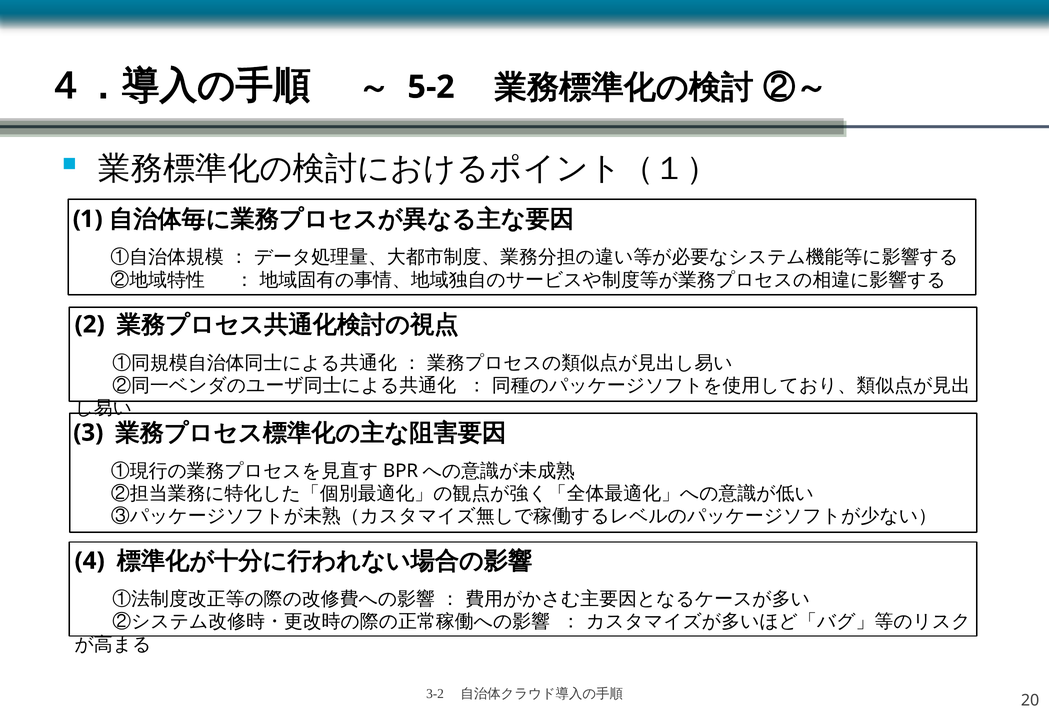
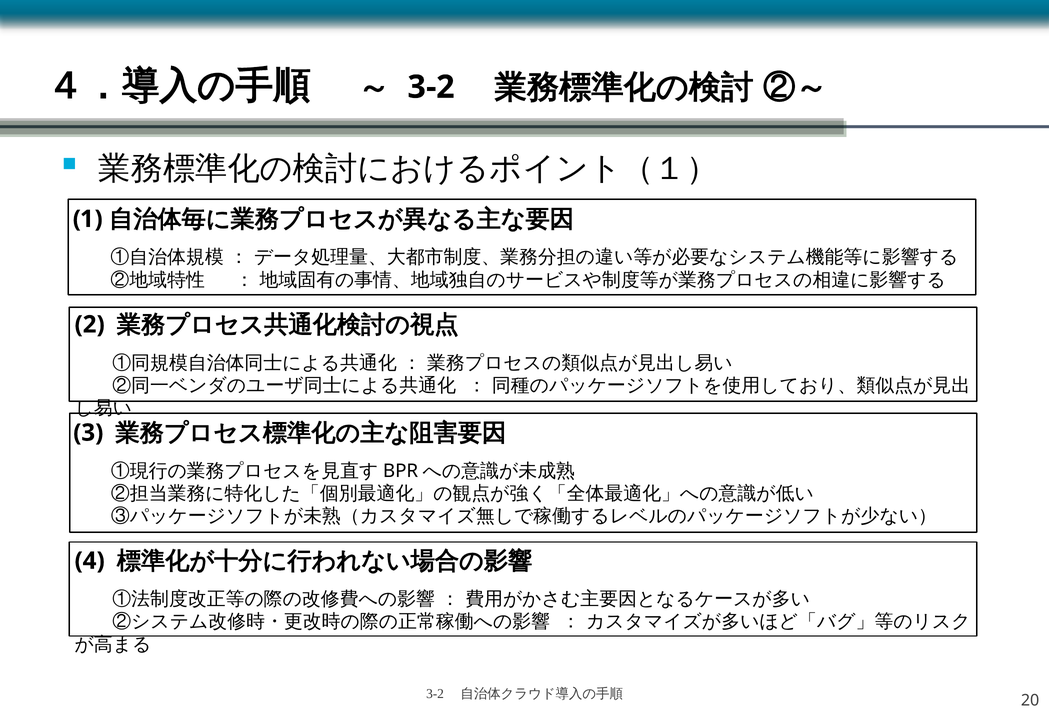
5-2 at (431, 87): 5-2 -> 3-2
